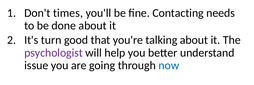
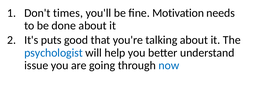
Contacting: Contacting -> Motivation
turn: turn -> puts
psychologist colour: purple -> blue
